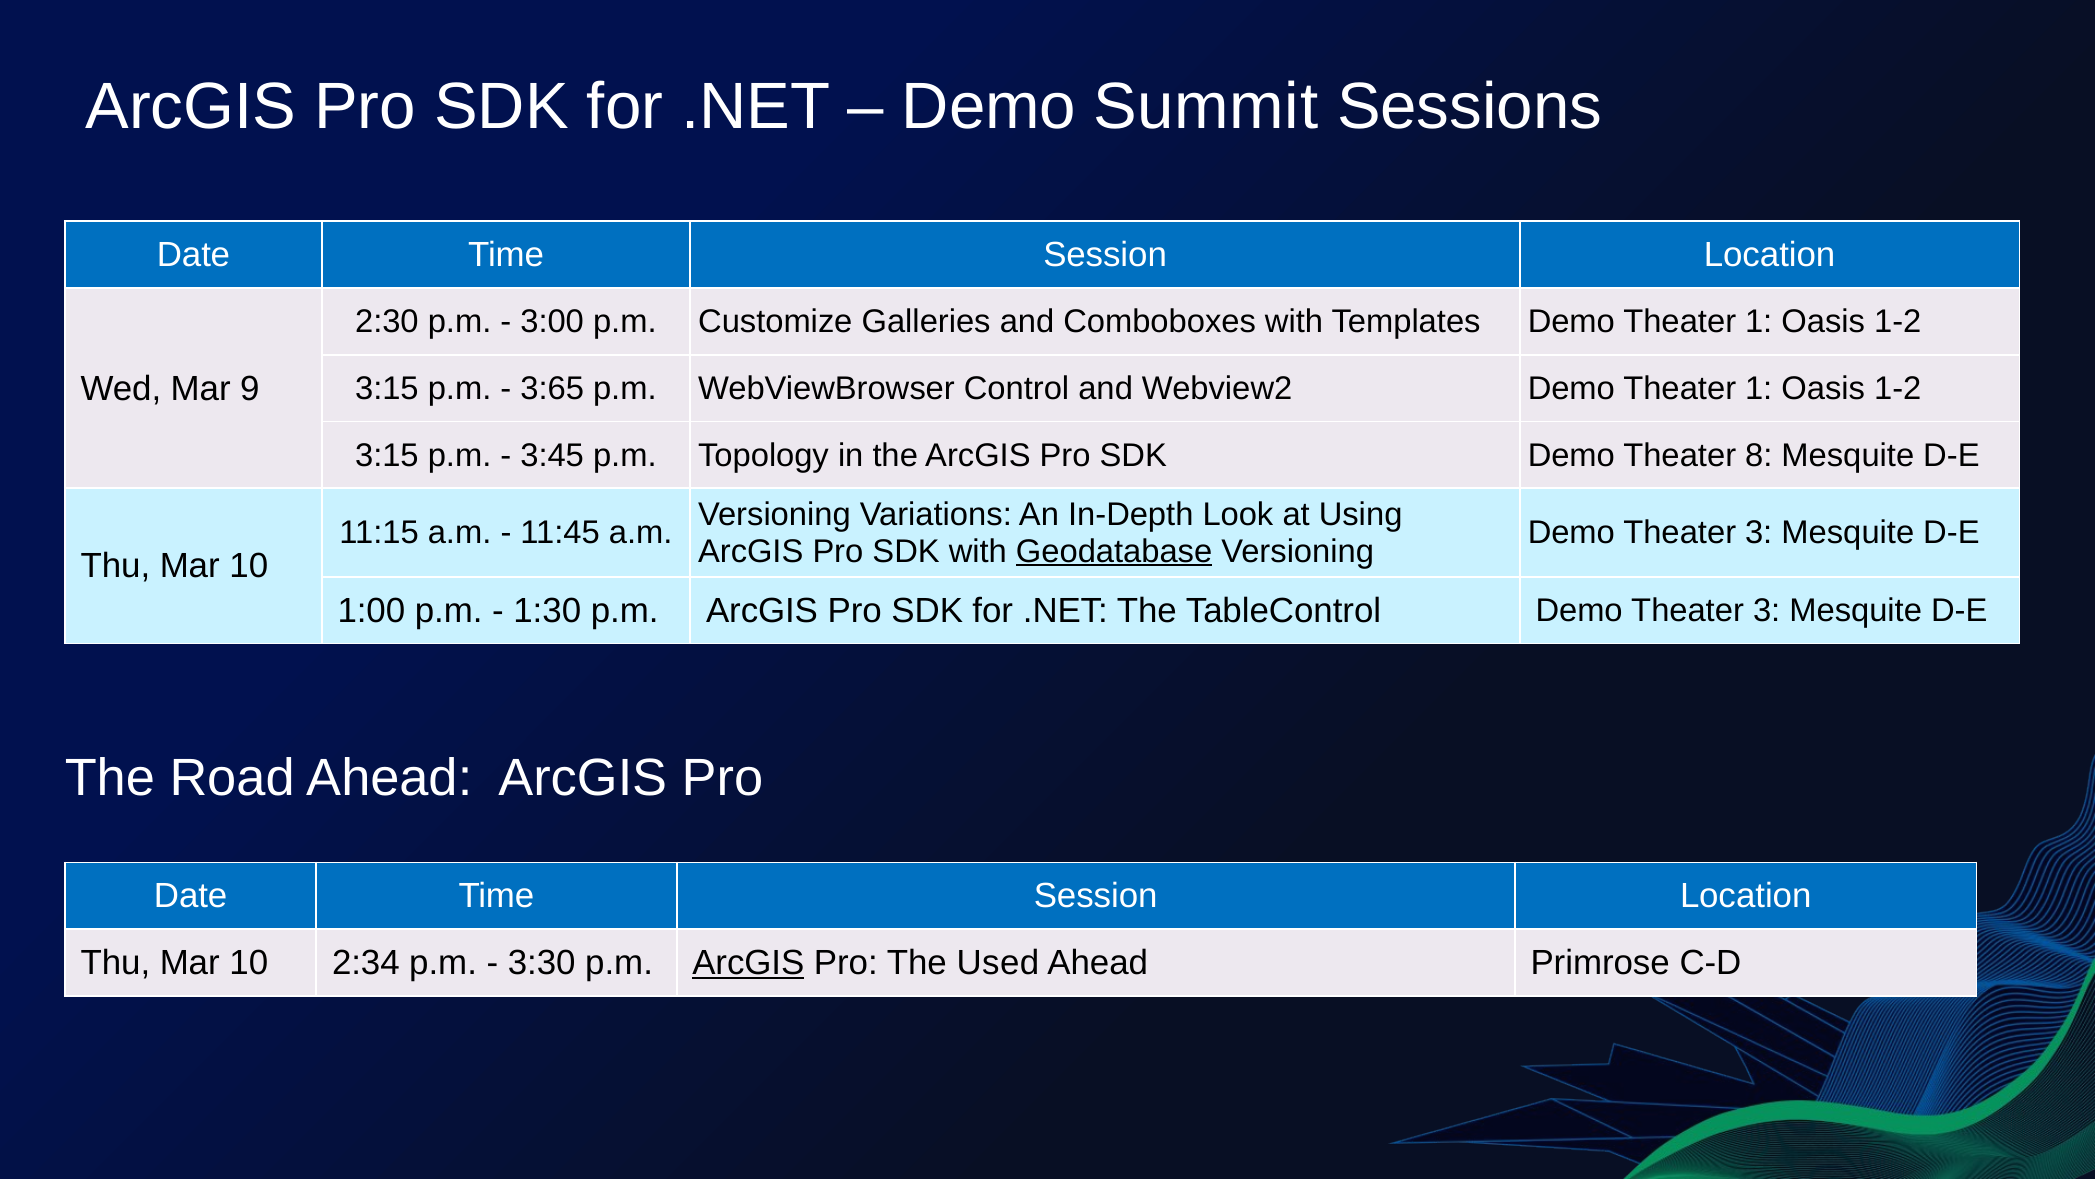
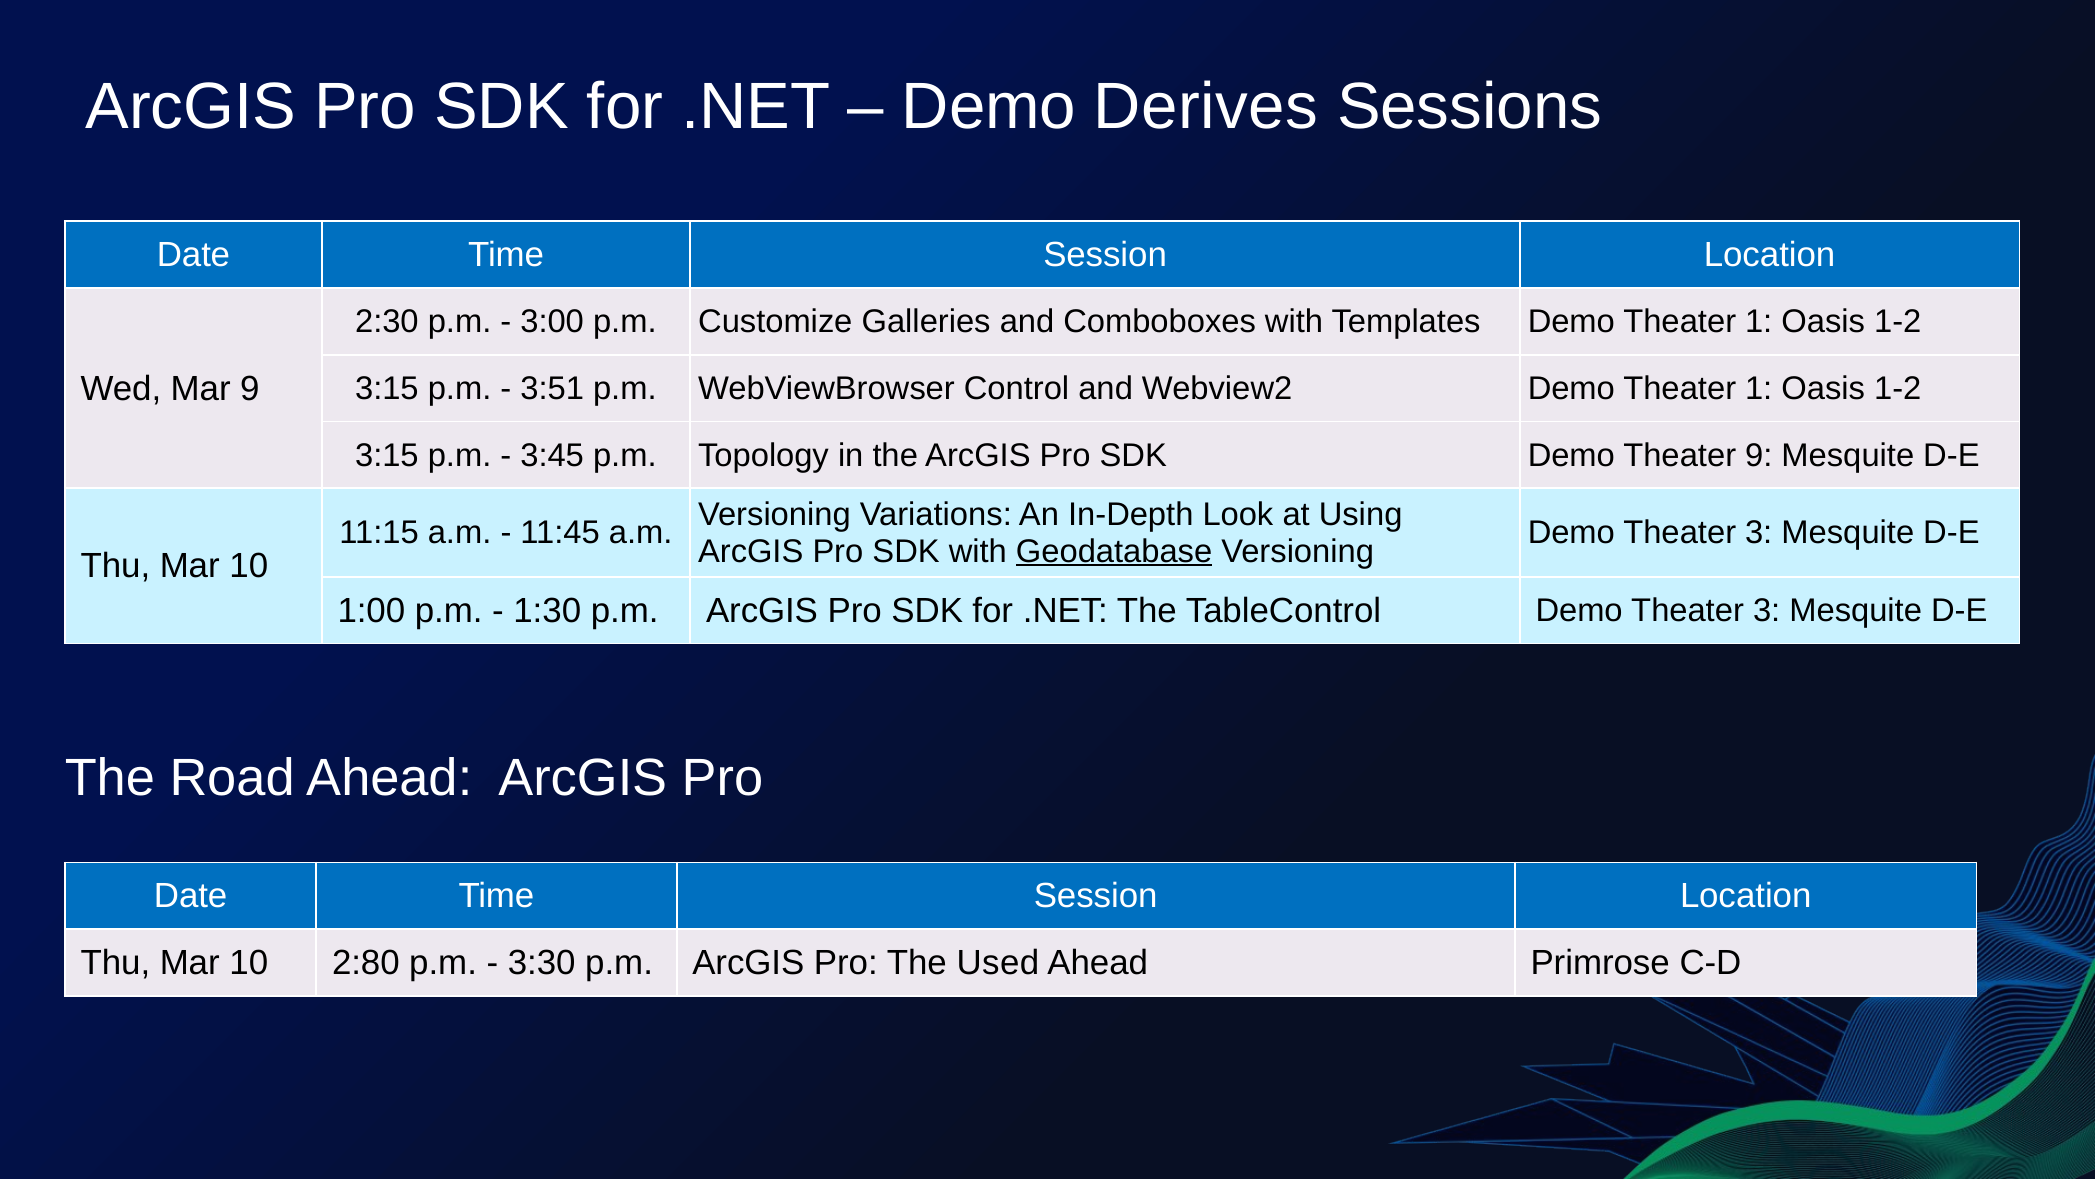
Summit: Summit -> Derives
3:65: 3:65 -> 3:51
Theater 8: 8 -> 9
2:34: 2:34 -> 2:80
ArcGIS at (748, 963) underline: present -> none
